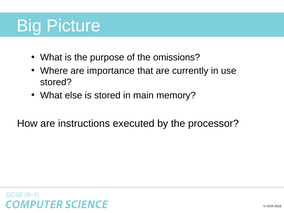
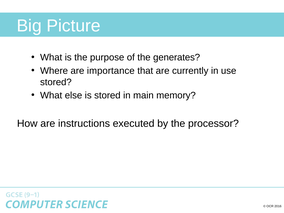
omissions: omissions -> generates
